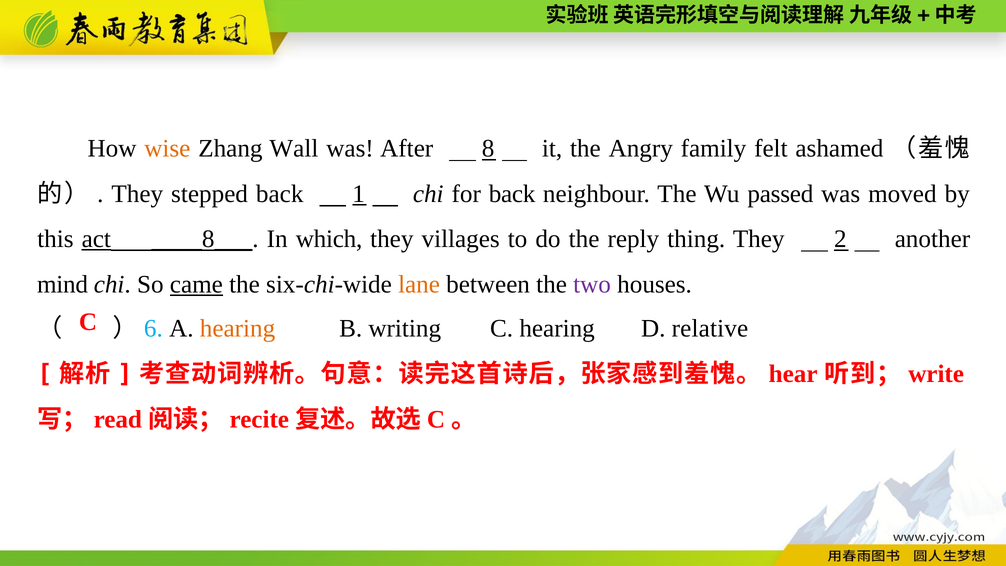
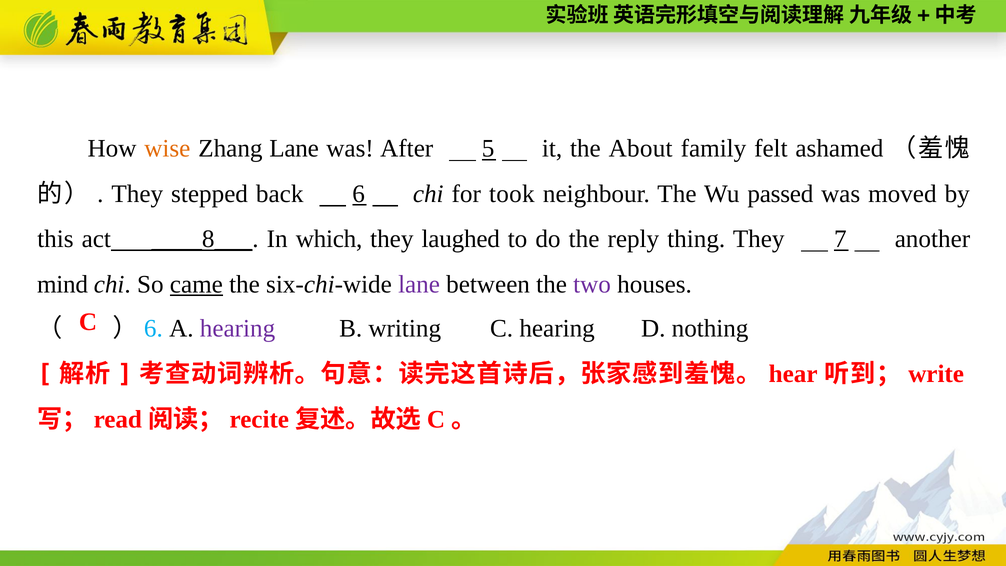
Zhang Wall: Wall -> Lane
8: 8 -> 5
Angry: Angry -> About
1: 1 -> 6
for back: back -> took
act underline: present -> none
villages: villages -> laughed
2: 2 -> 7
lane at (419, 284) colour: orange -> purple
hearing at (238, 329) colour: orange -> purple
relative: relative -> nothing
